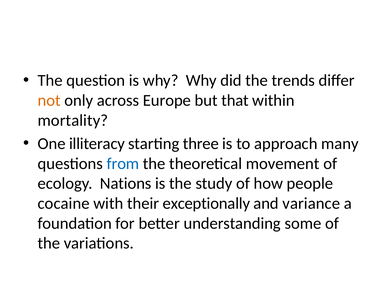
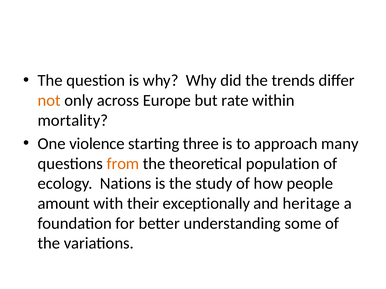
that: that -> rate
illiteracy: illiteracy -> violence
from colour: blue -> orange
movement: movement -> population
cocaine: cocaine -> amount
variance: variance -> heritage
